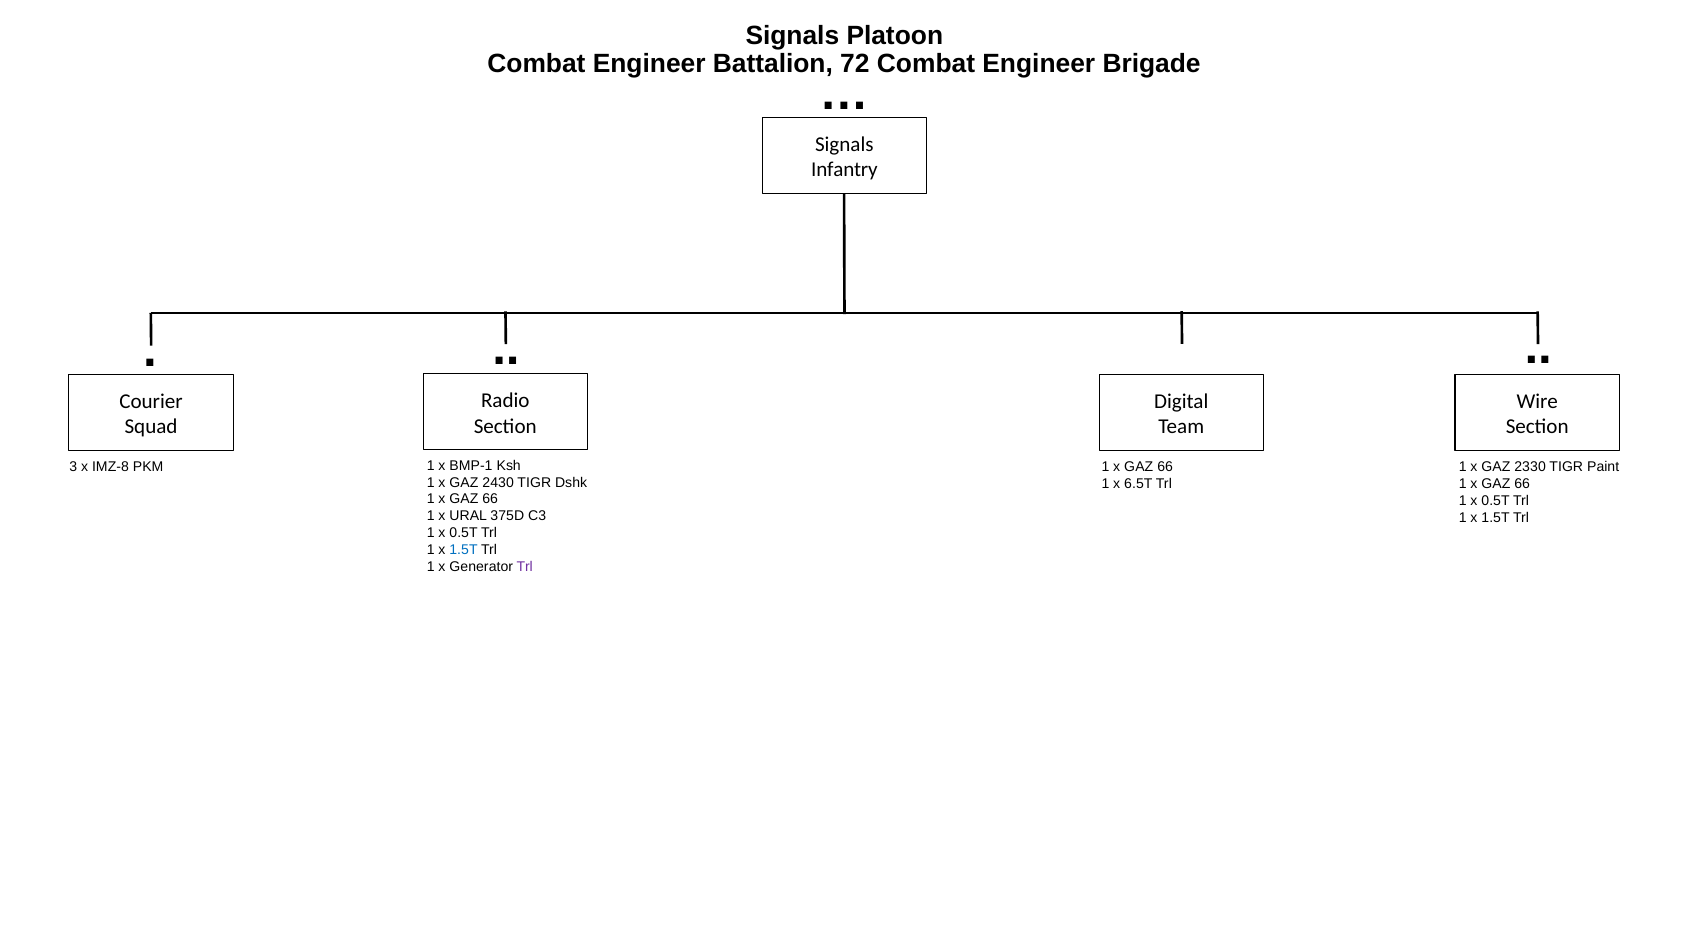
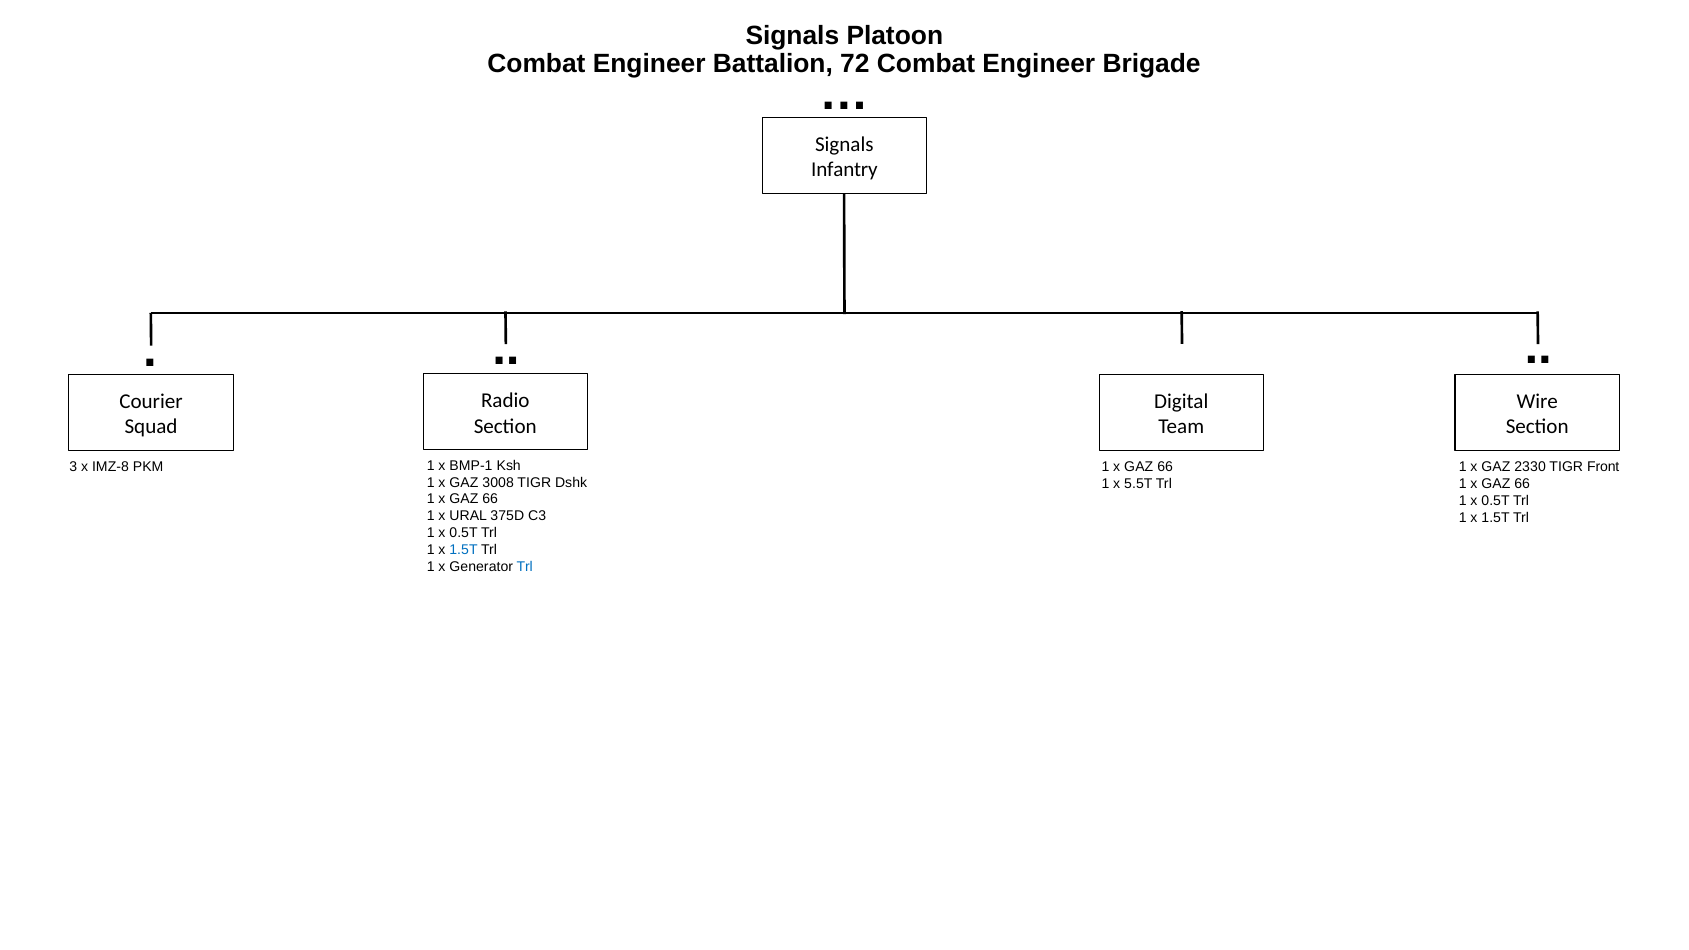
Paint: Paint -> Front
2430: 2430 -> 3008
6.5T: 6.5T -> 5.5T
Trl at (525, 567) colour: purple -> blue
